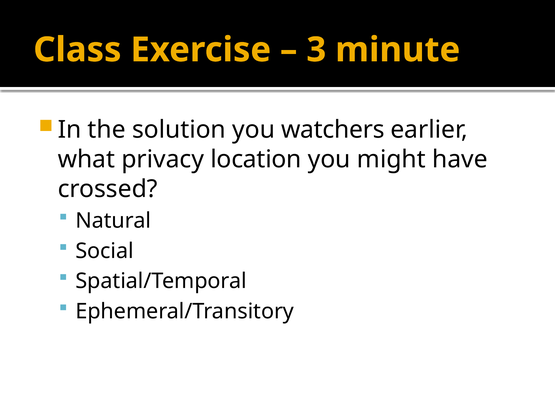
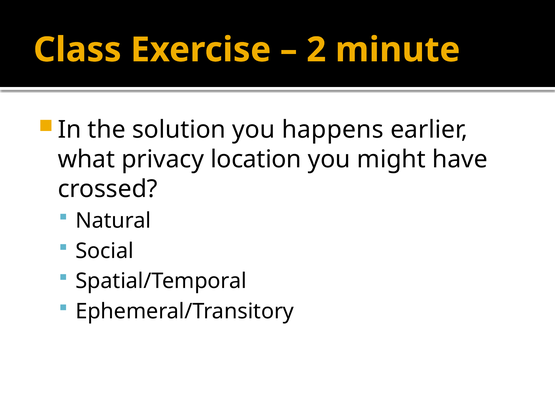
3: 3 -> 2
watchers: watchers -> happens
